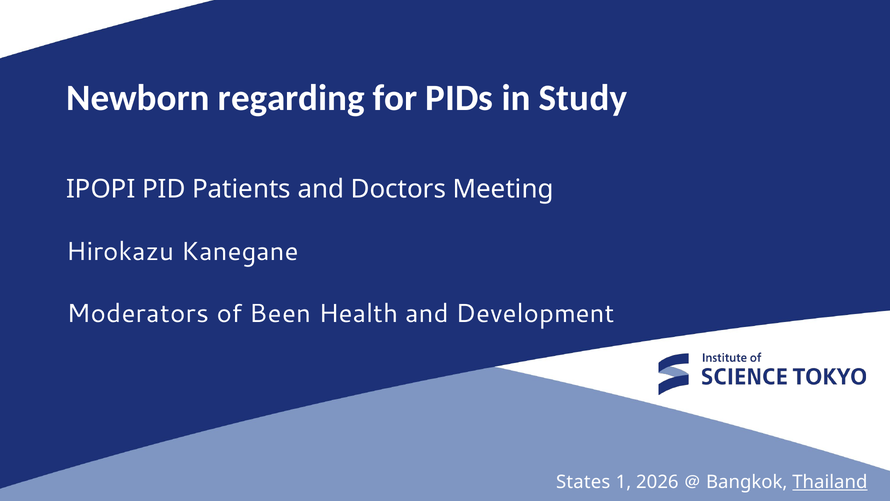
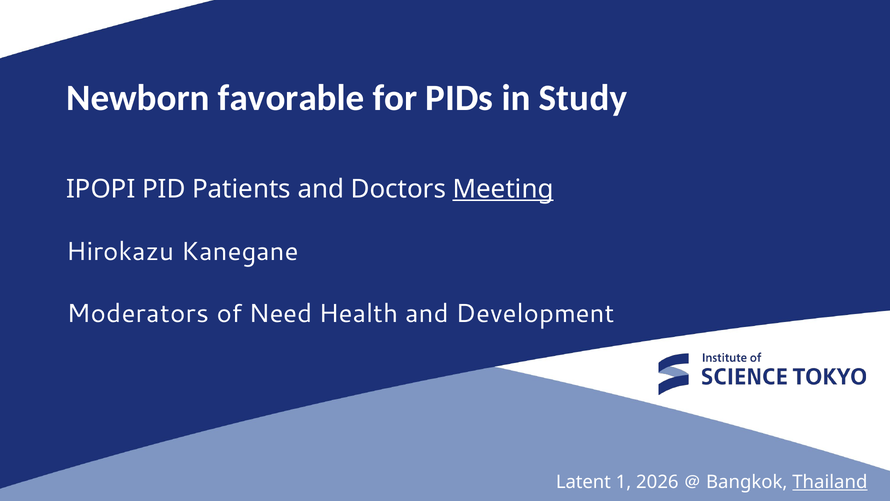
regarding: regarding -> favorable
Meeting underline: none -> present
Been: Been -> Need
States: States -> Latent
